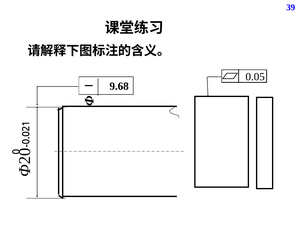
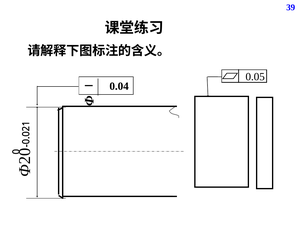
9.68: 9.68 -> 0.04
